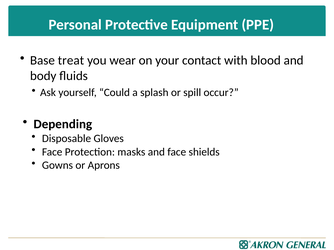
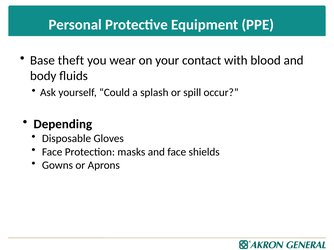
treat: treat -> theft
